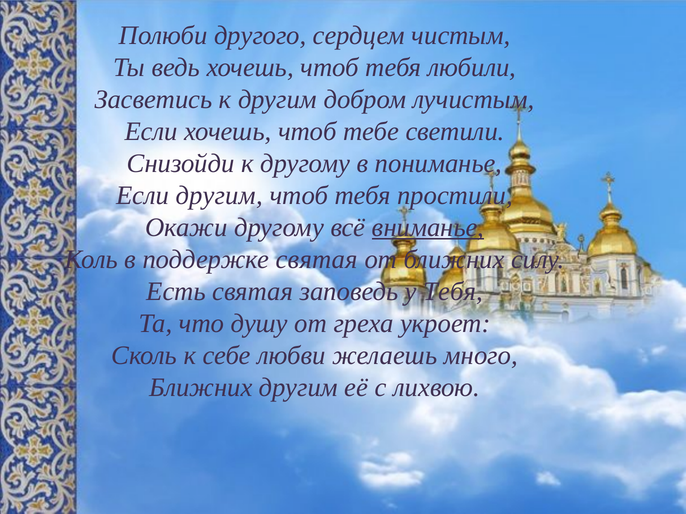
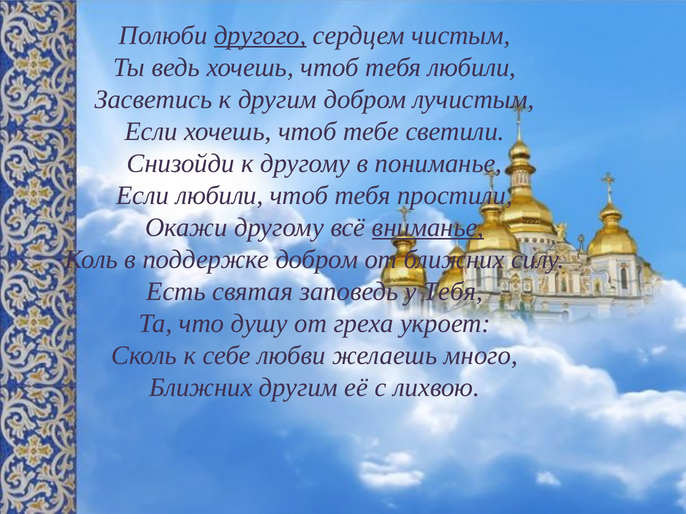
другого underline: none -> present
Если другим: другим -> любили
поддержке святая: святая -> добром
